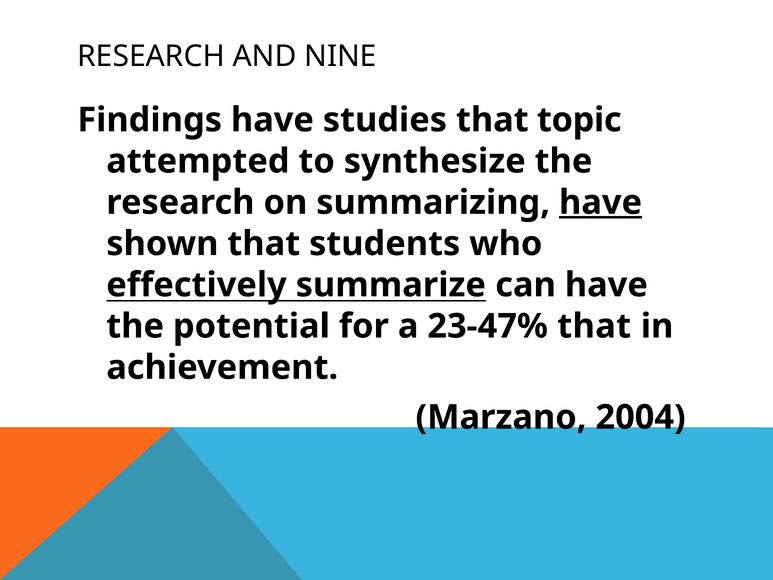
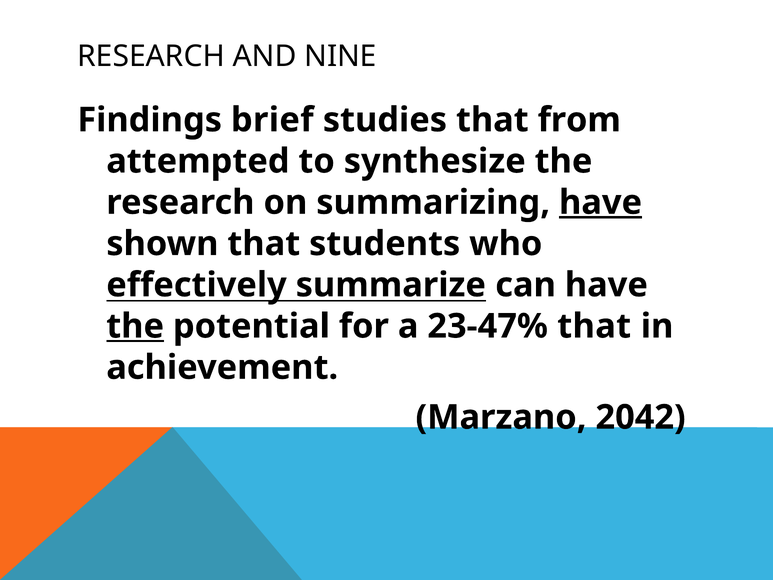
Findings have: have -> brief
topic: topic -> from
the at (135, 326) underline: none -> present
2004: 2004 -> 2042
